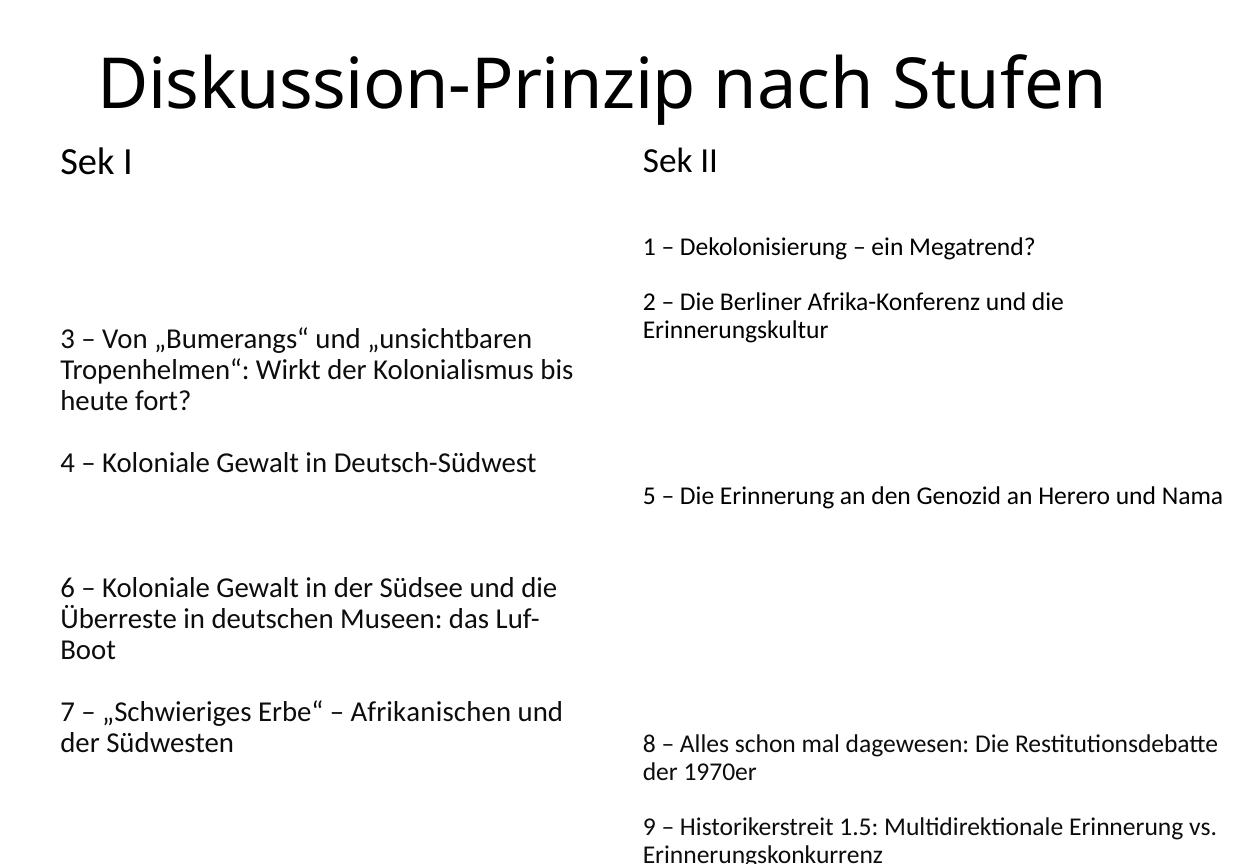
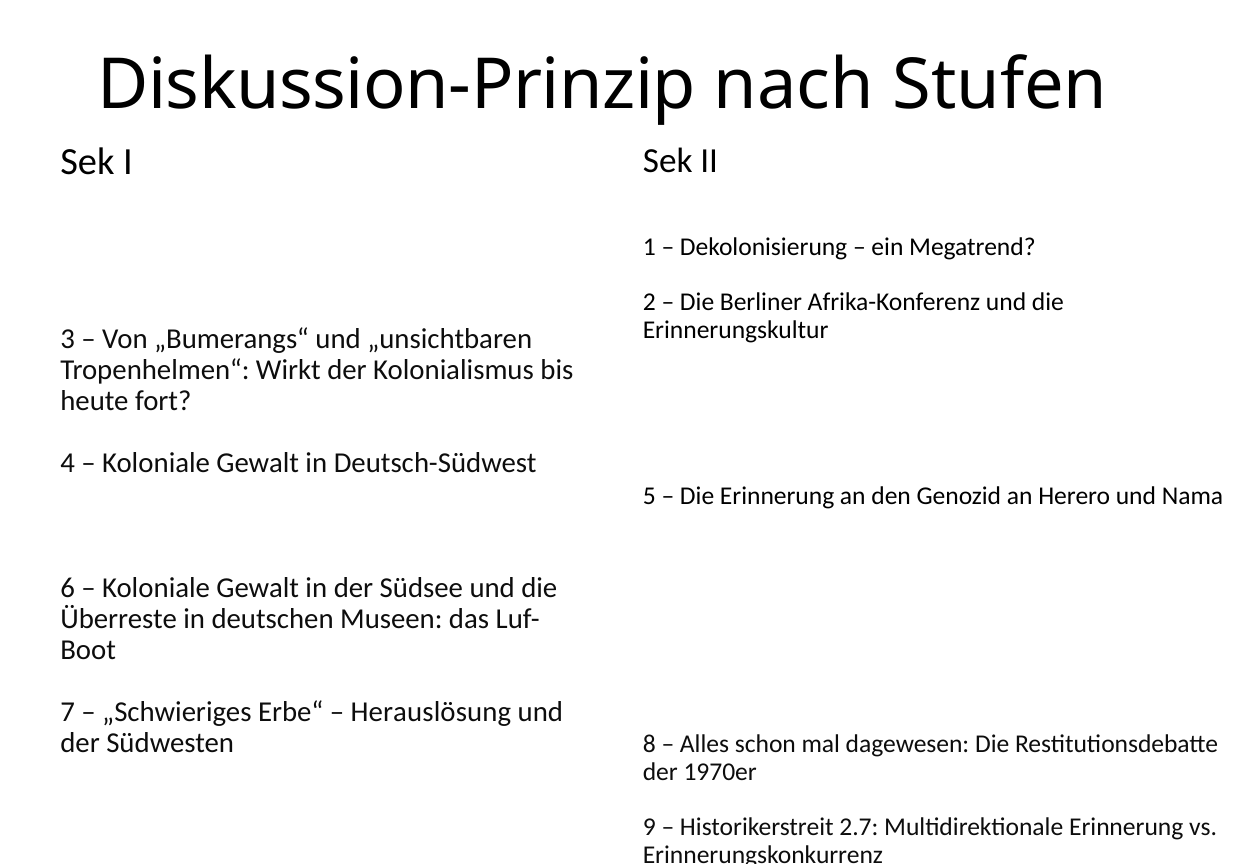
Afrikanischen: Afrikanischen -> Herauslösung
1.5: 1.5 -> 2.7
